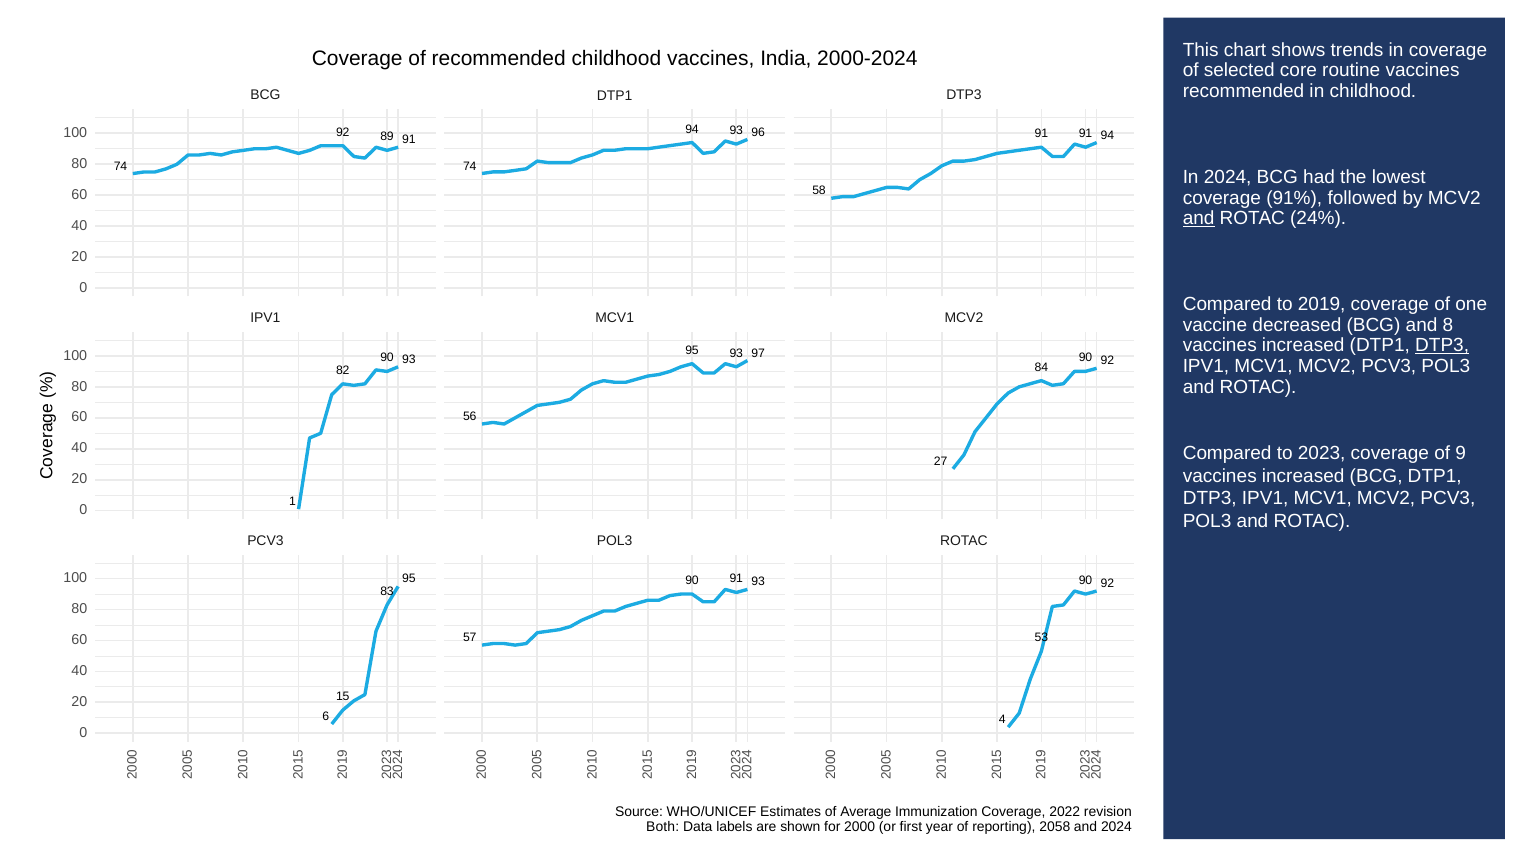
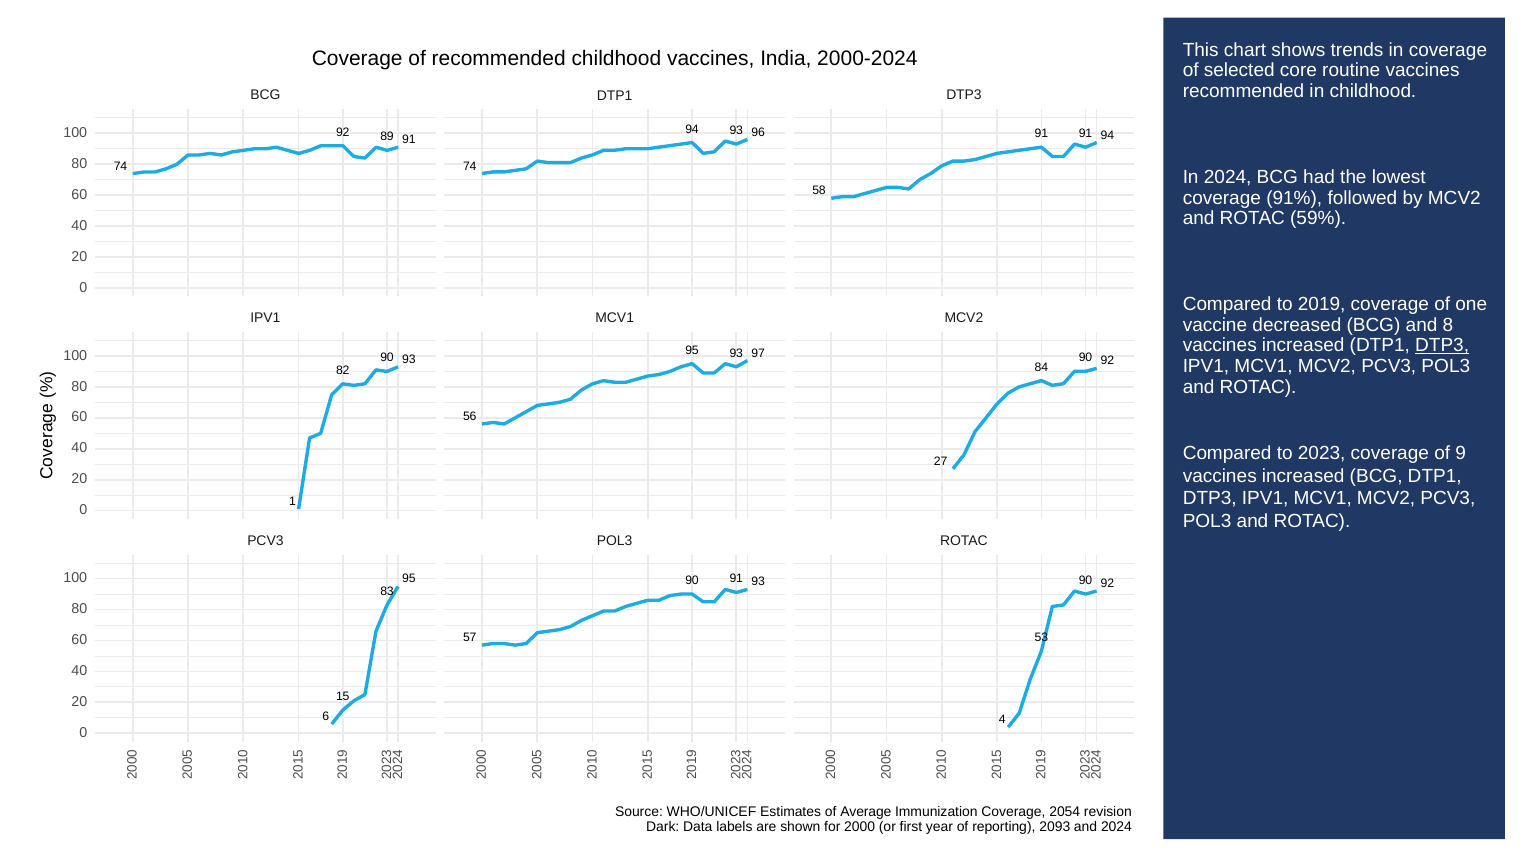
and at (1199, 218) underline: present -> none
24%: 24% -> 59%
2022: 2022 -> 2054
Both: Both -> Dark
2058: 2058 -> 2093
